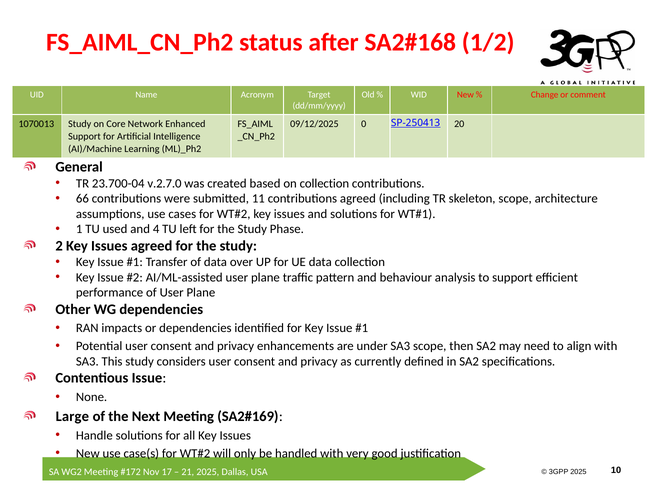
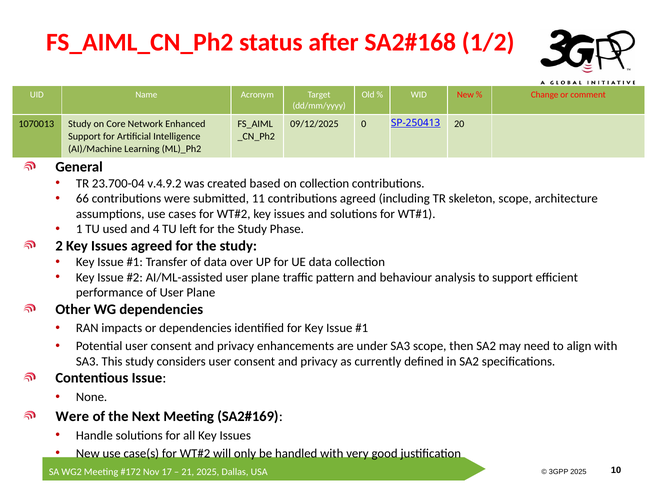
v.2.7.0: v.2.7.0 -> v.4.9.2
Large at (72, 417): Large -> Were
